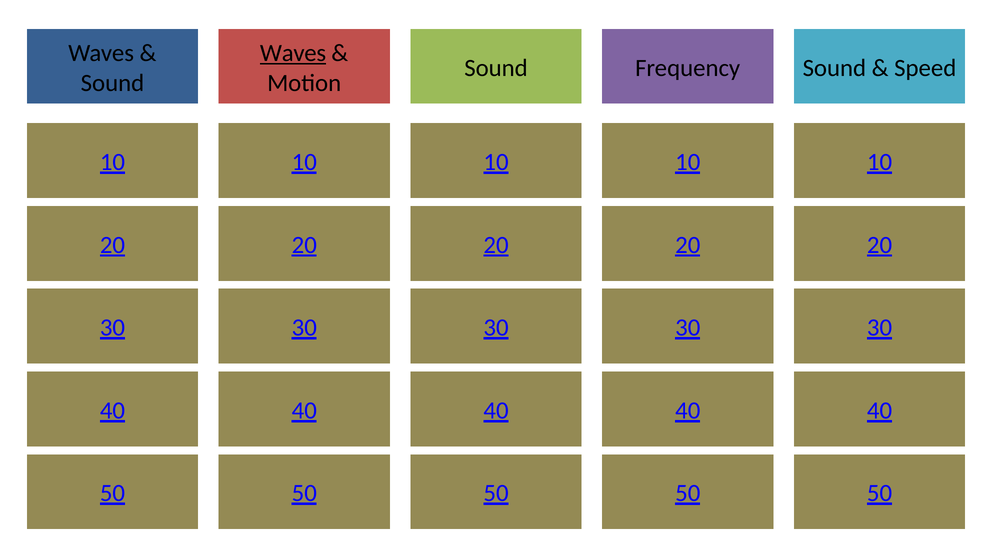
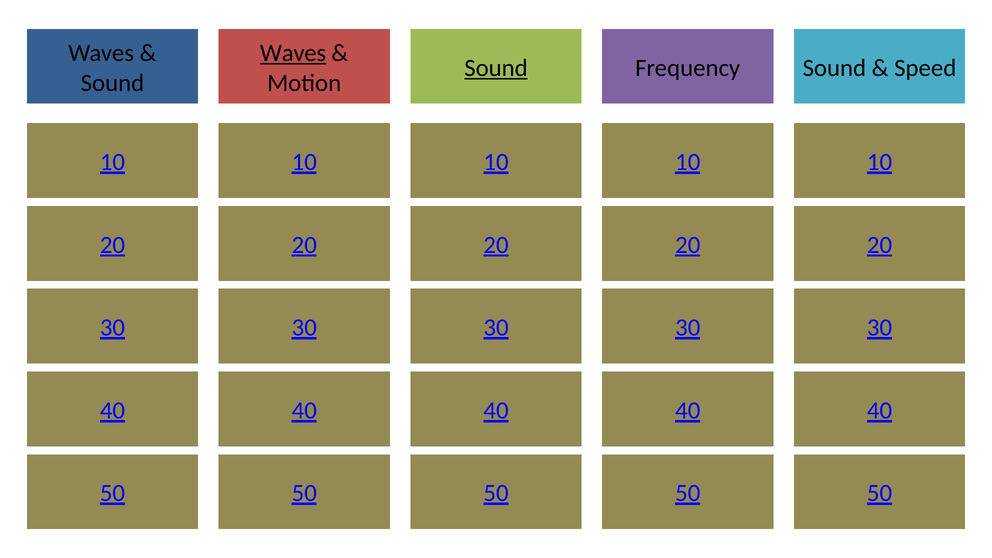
Sound at (496, 68) underline: none -> present
